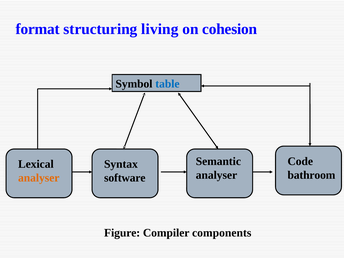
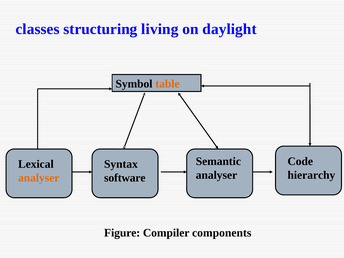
format: format -> classes
cohesion: cohesion -> daylight
table colour: blue -> orange
bathroom: bathroom -> hierarchy
